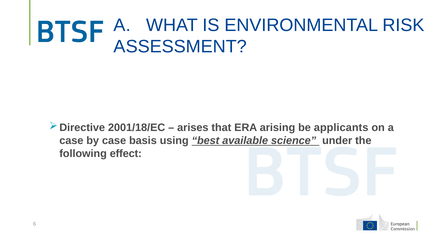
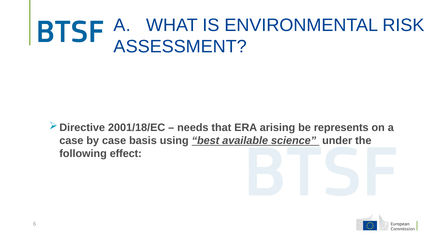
arises: arises -> needs
applicants: applicants -> represents
